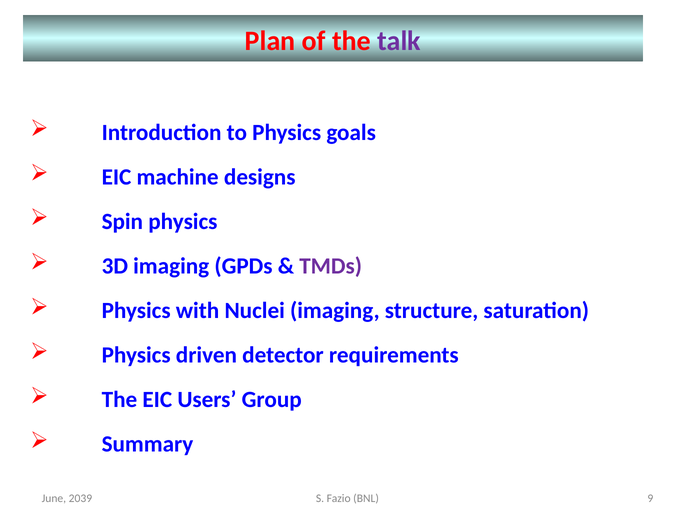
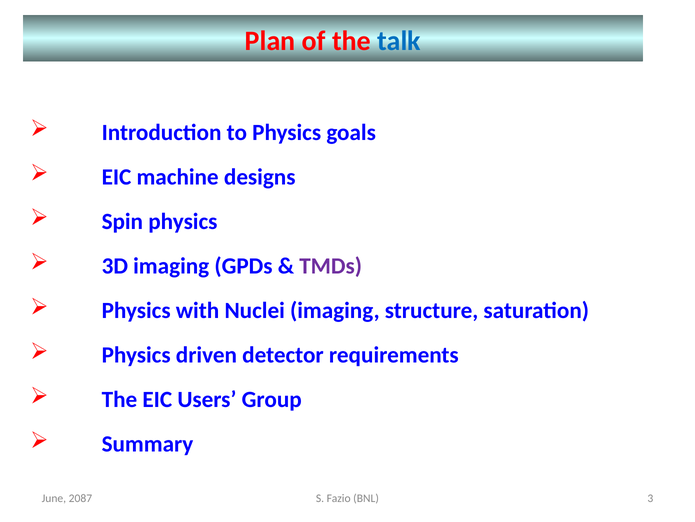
talk colour: purple -> blue
2039: 2039 -> 2087
9: 9 -> 3
